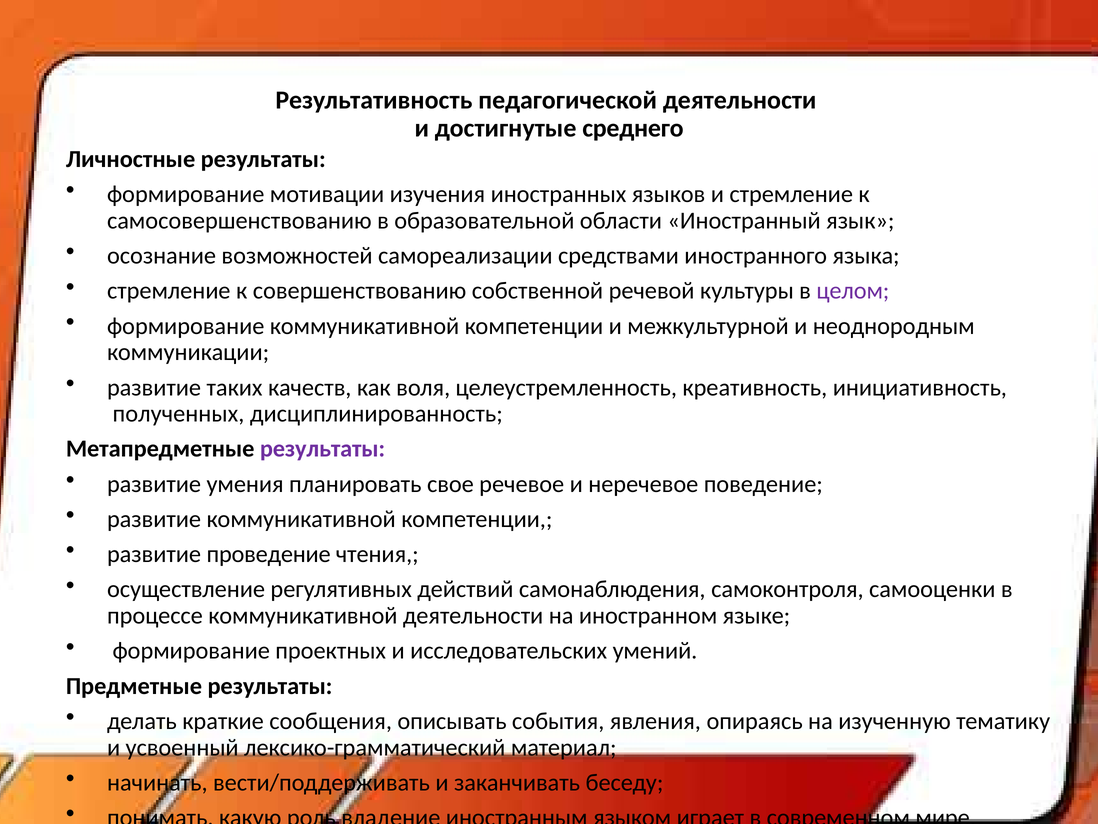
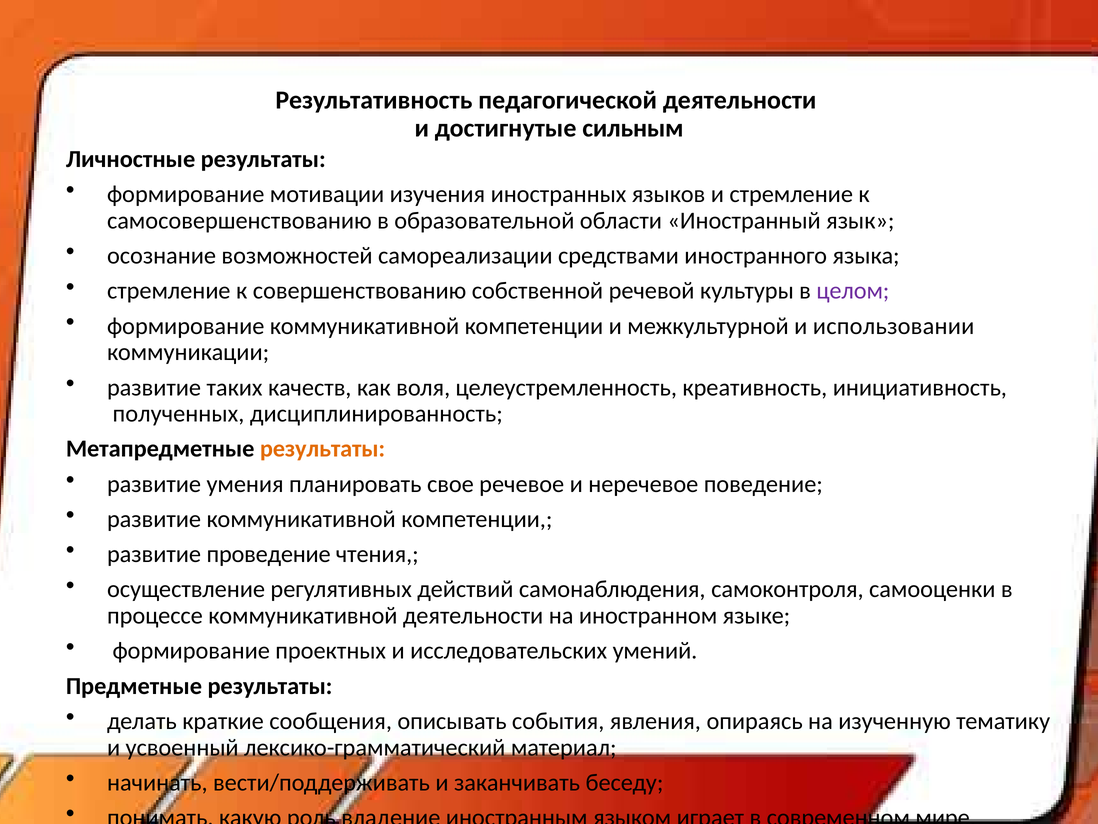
среднего: среднего -> сильным
неоднородным: неоднородным -> использовании
результаты at (323, 449) colour: purple -> orange
